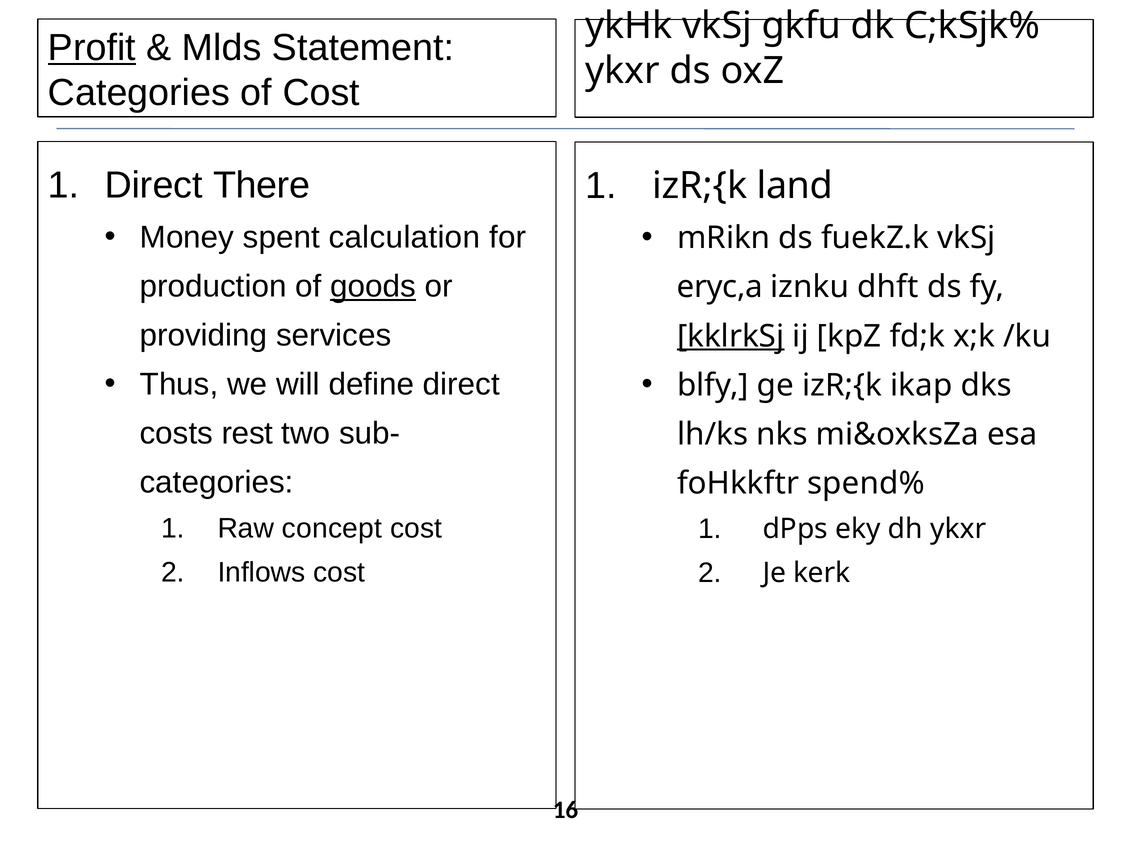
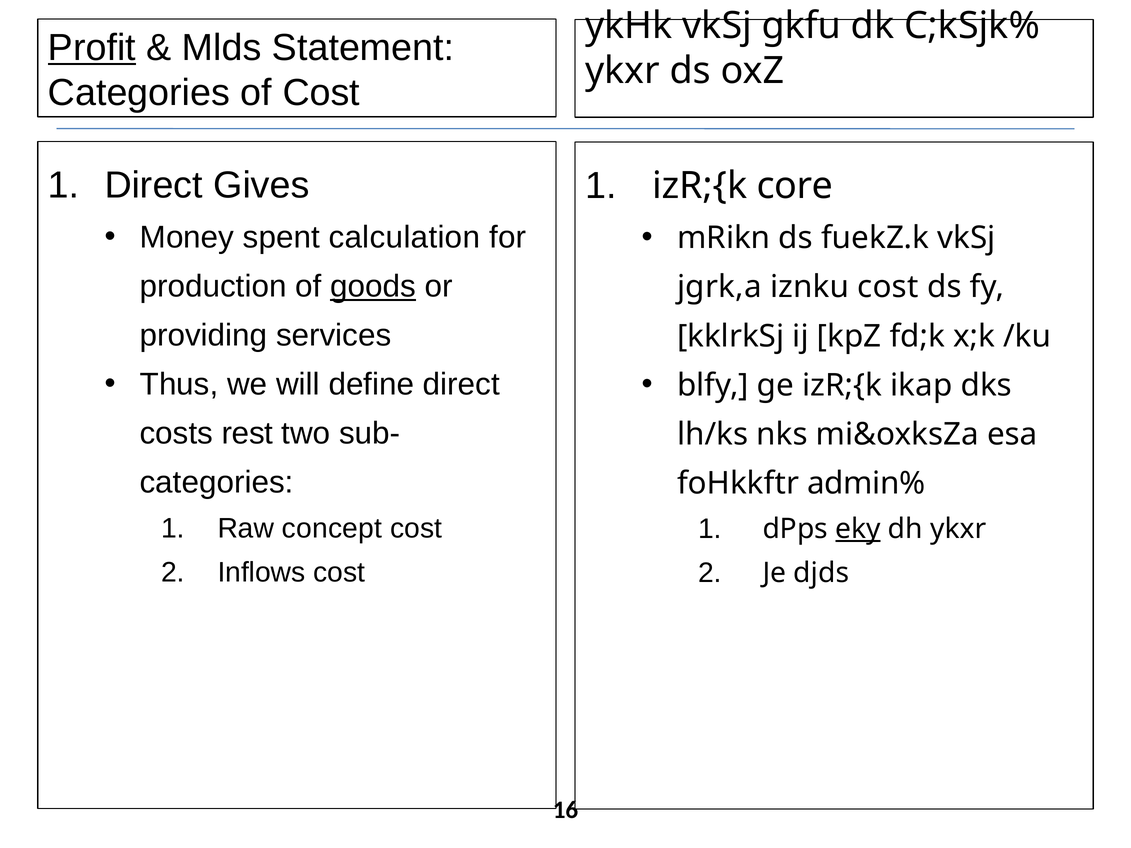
There: There -> Gives
land: land -> core
eryc,a: eryc,a -> jgrk,a
iznku dhft: dhft -> cost
kklrkSj underline: present -> none
spend%: spend% -> admin%
eky underline: none -> present
kerk: kerk -> djds
